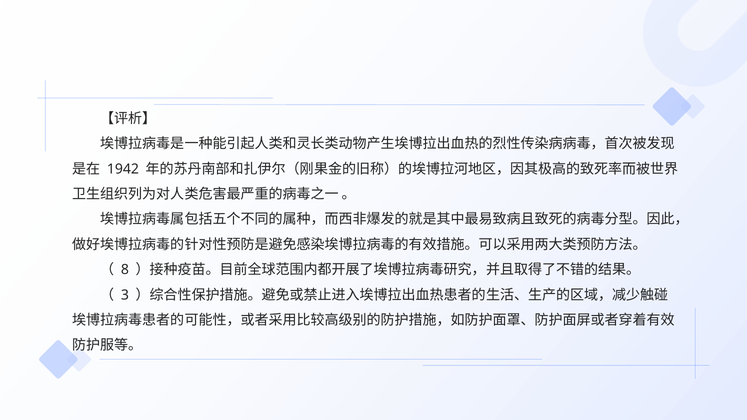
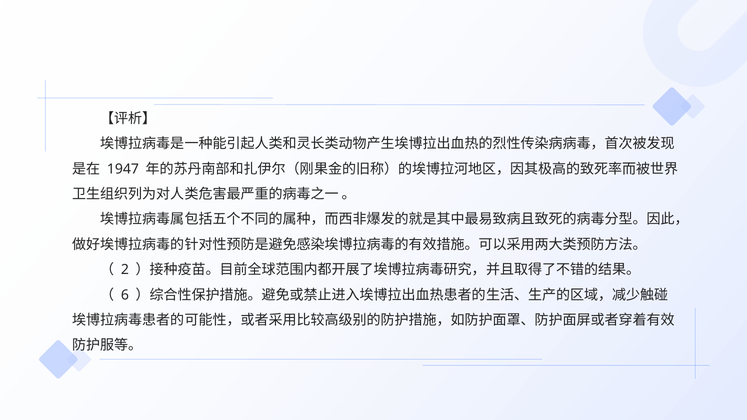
1942: 1942 -> 1947
8: 8 -> 2
3: 3 -> 6
